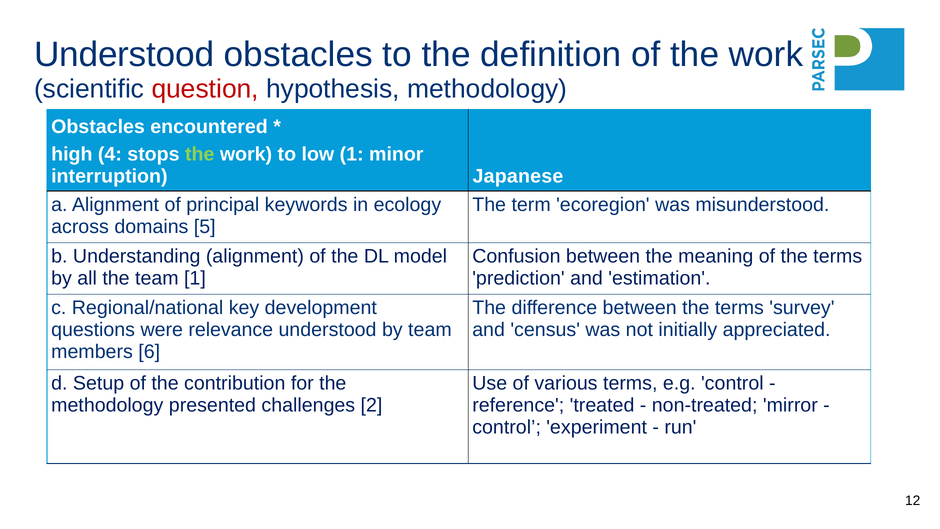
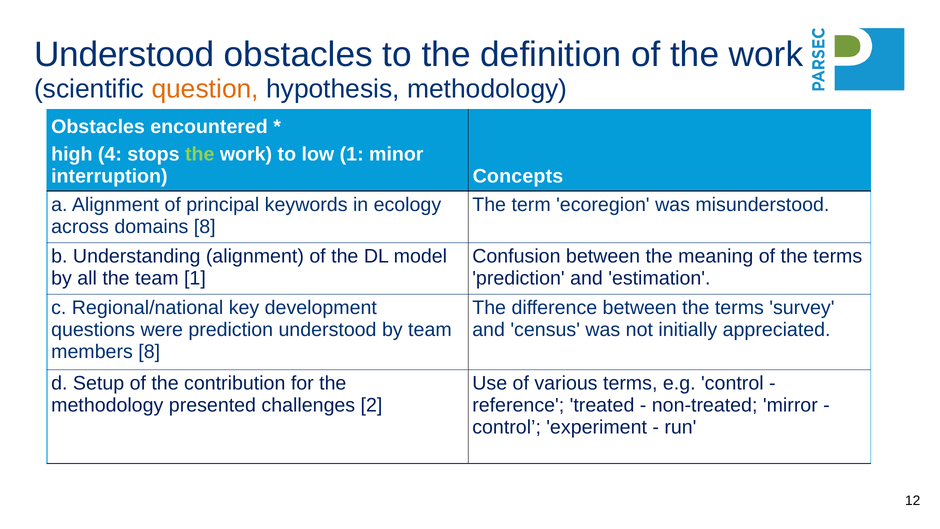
question colour: red -> orange
Japanese: Japanese -> Concepts
domains 5: 5 -> 8
were relevance: relevance -> prediction
members 6: 6 -> 8
